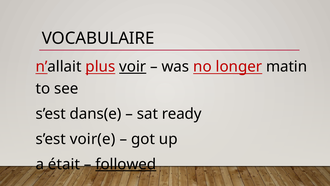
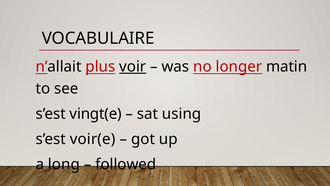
dans(e: dans(e -> vingt(e
ready: ready -> using
était: était -> long
followed underline: present -> none
